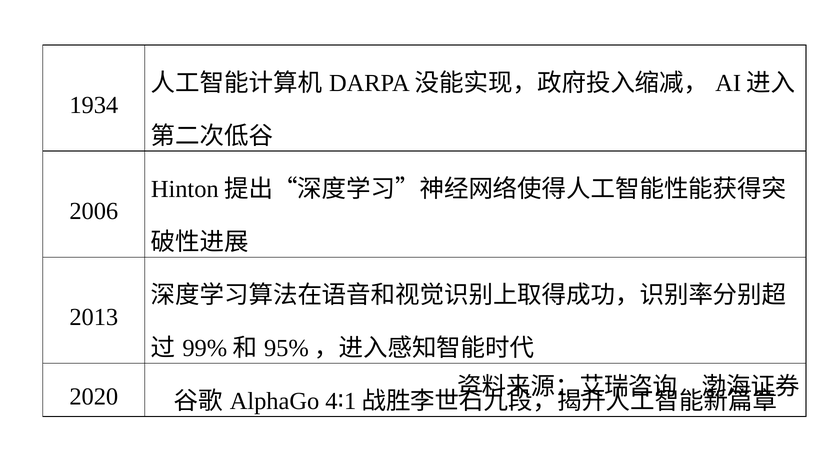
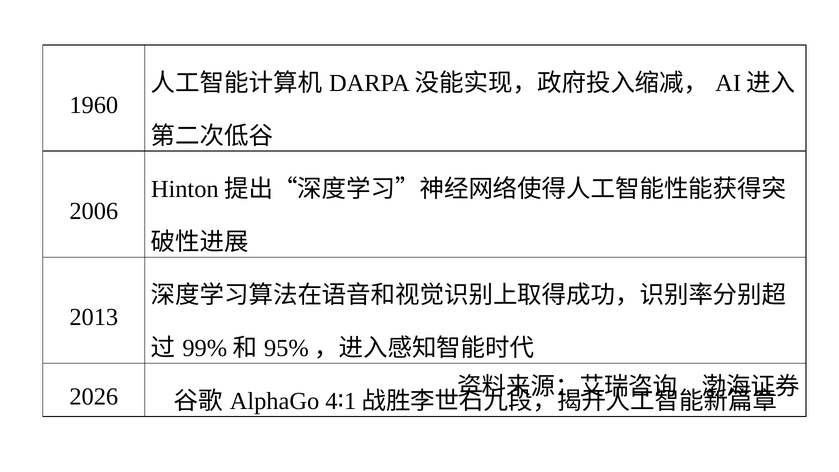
1934: 1934 -> 1960
2020: 2020 -> 2026
